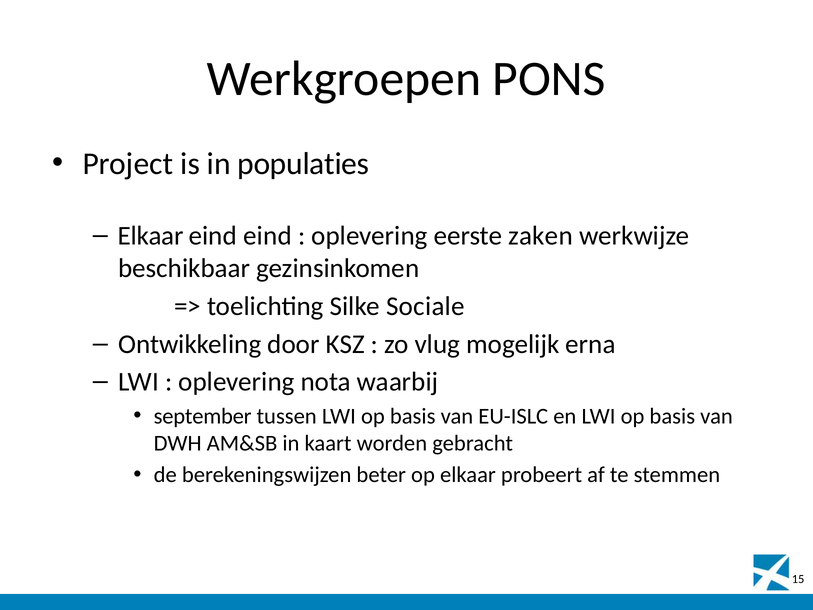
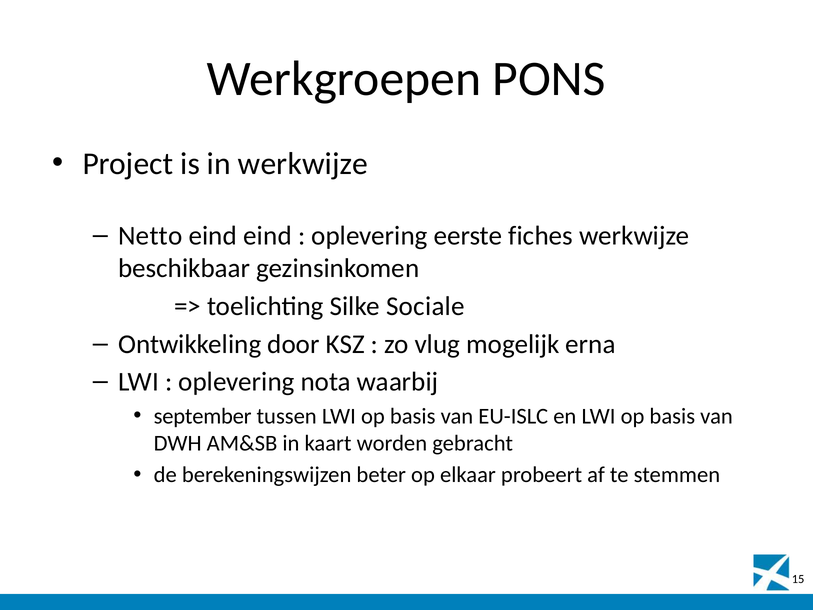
in populaties: populaties -> werkwijze
Elkaar at (151, 236): Elkaar -> Netto
zaken: zaken -> fiches
